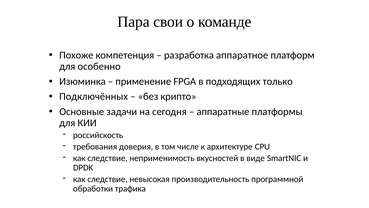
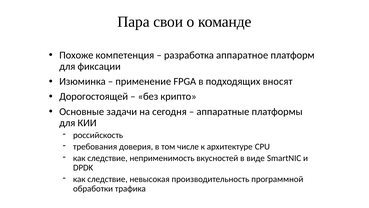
особенно: особенно -> фиксации
только: только -> вносят
Подключённых: Подключённых -> Дорогостоящей
